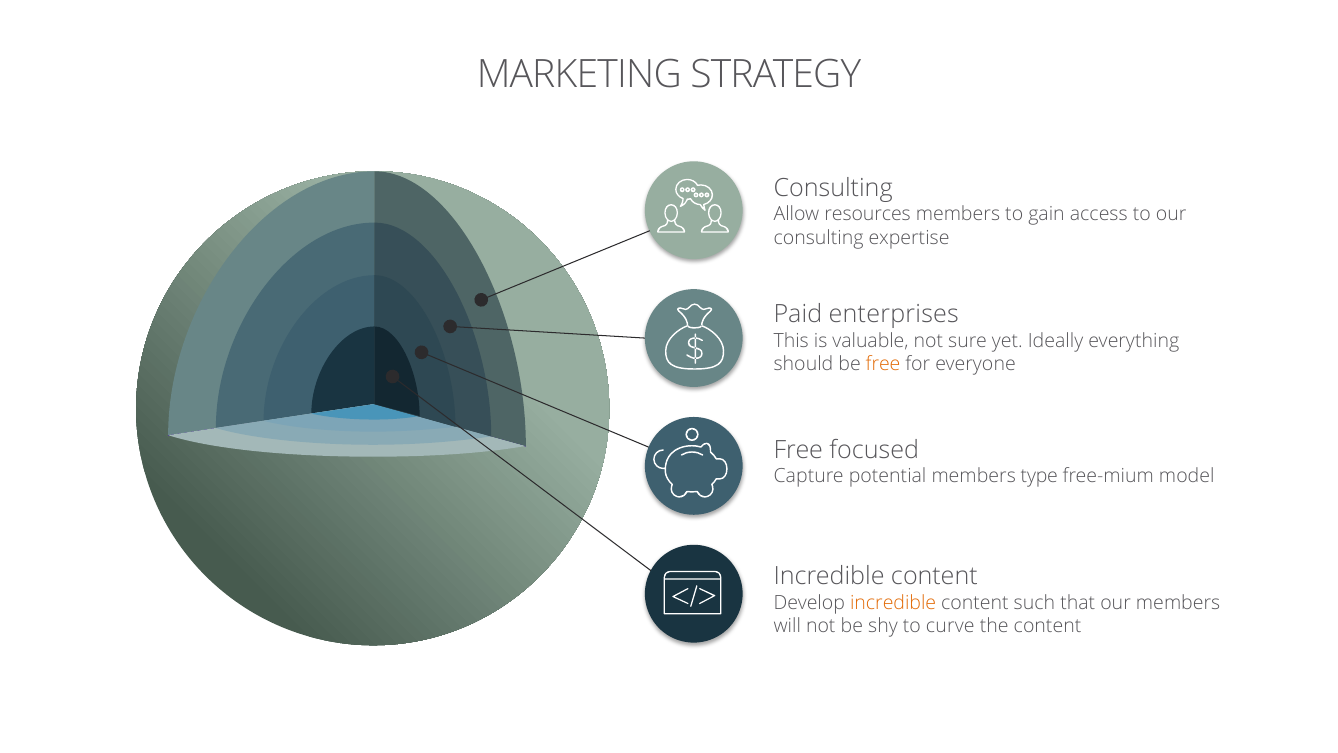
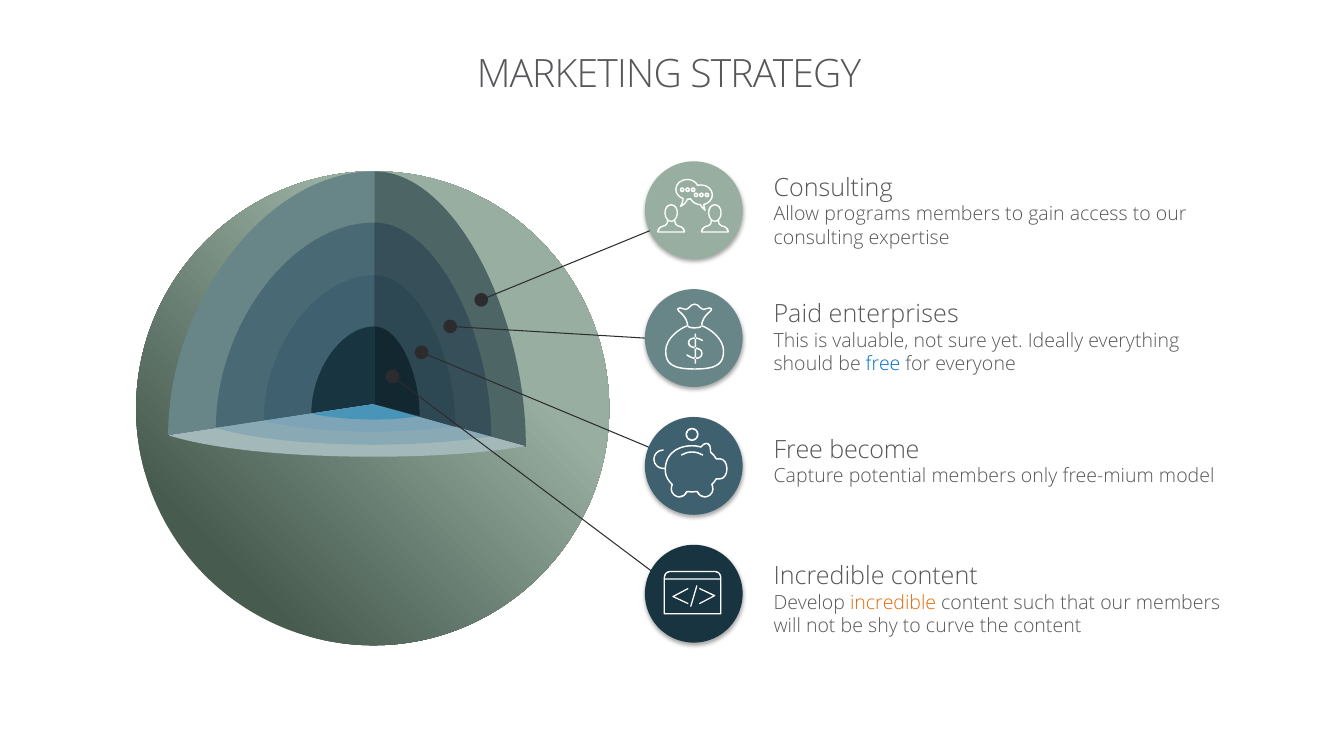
resources: resources -> programs
free at (883, 364) colour: orange -> blue
focused: focused -> become
type: type -> only
